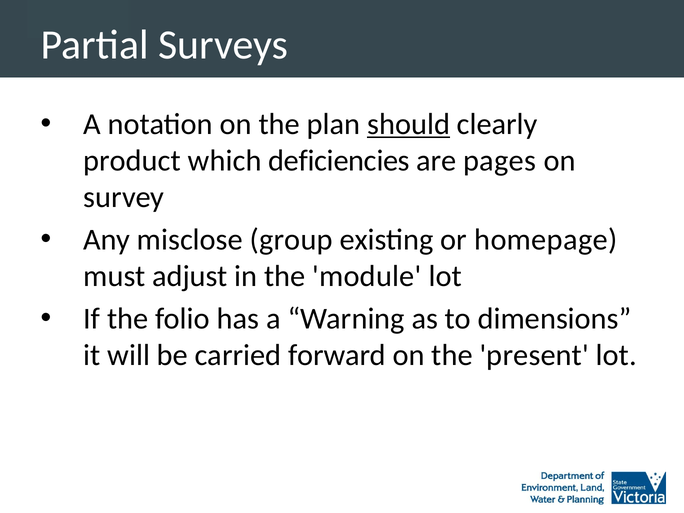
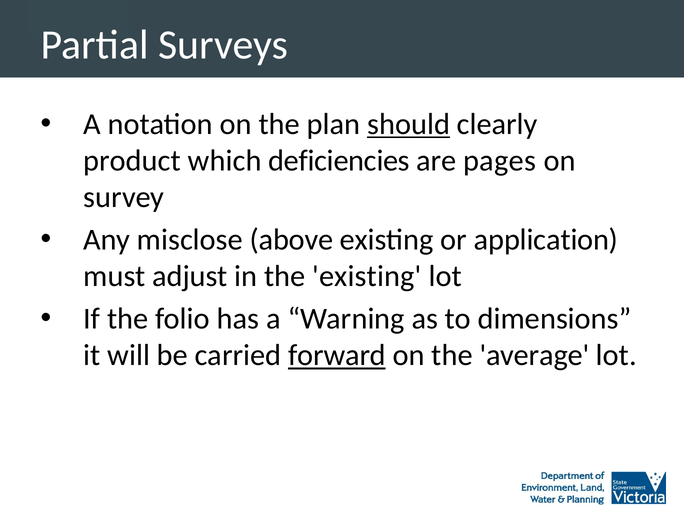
group: group -> above
homepage: homepage -> application
the module: module -> existing
forward underline: none -> present
present: present -> average
